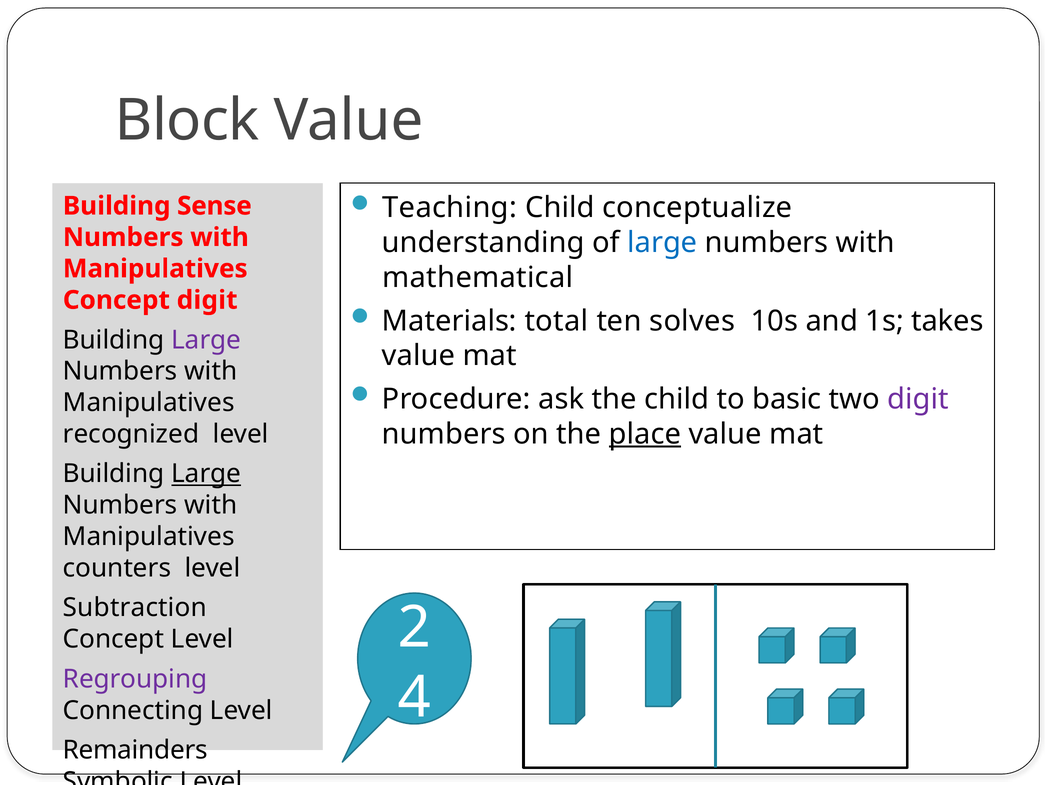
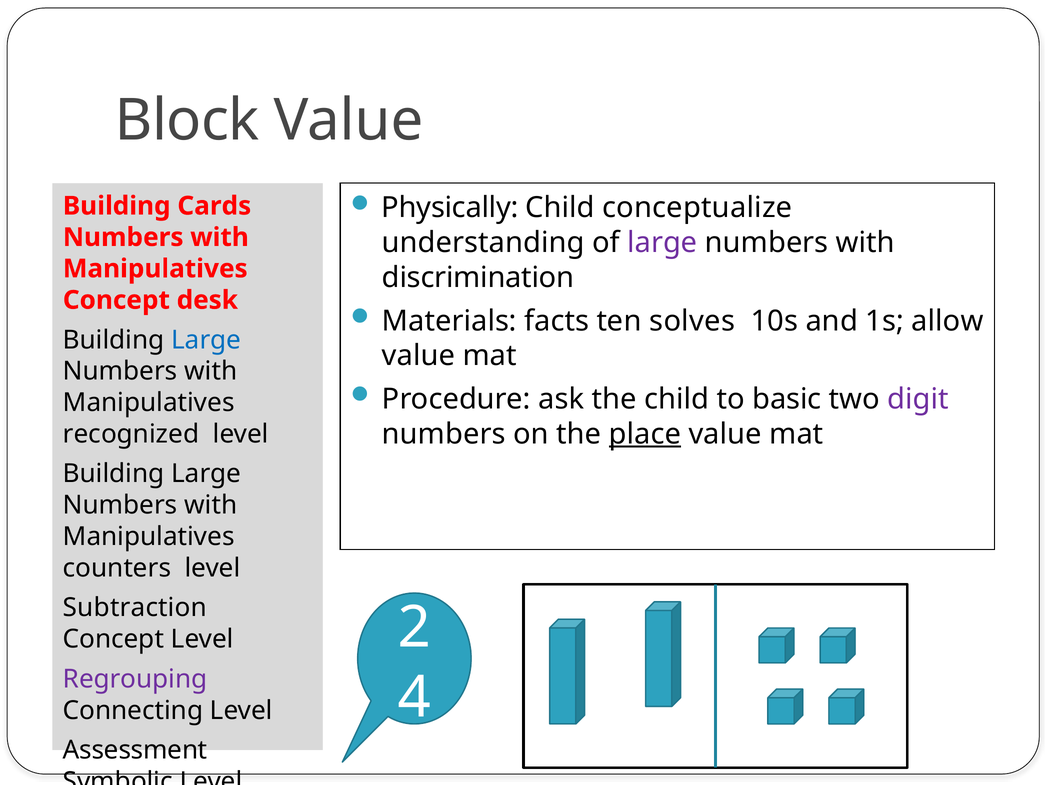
Teaching: Teaching -> Physically
Sense: Sense -> Cards
large at (662, 243) colour: blue -> purple
mathematical: mathematical -> discrimination
Concept digit: digit -> desk
total: total -> facts
takes: takes -> allow
Large at (206, 340) colour: purple -> blue
Large at (206, 474) underline: present -> none
Remainders: Remainders -> Assessment
